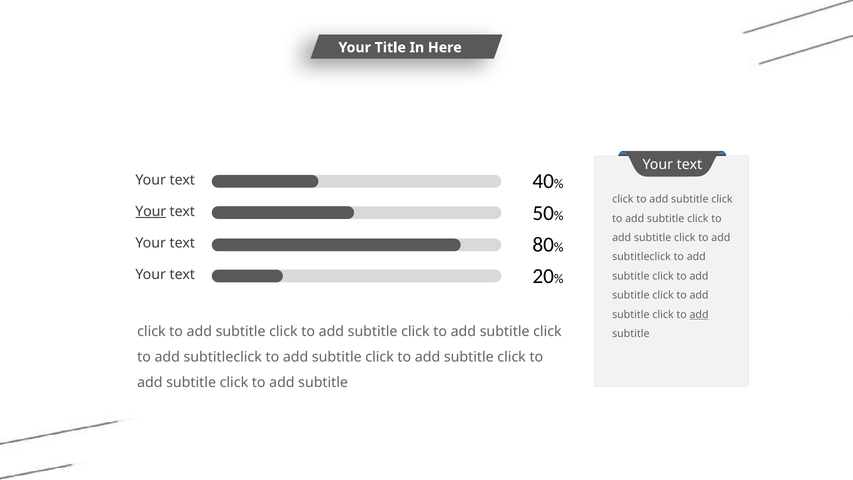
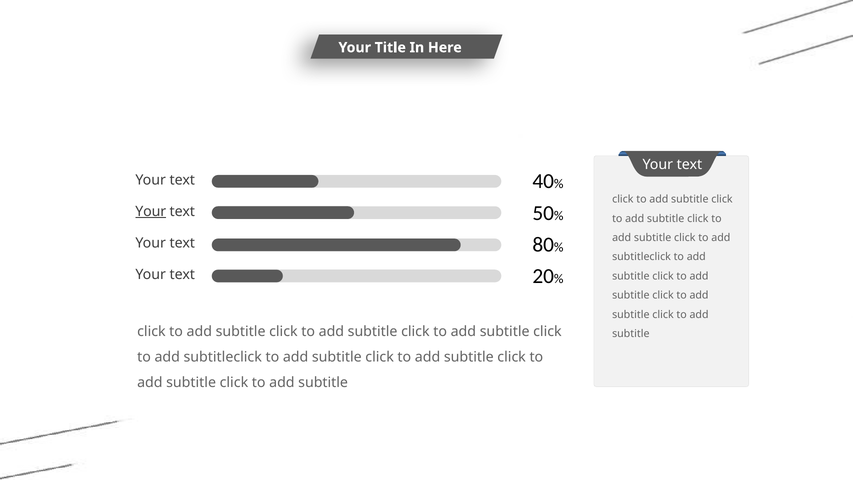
add at (699, 314) underline: present -> none
